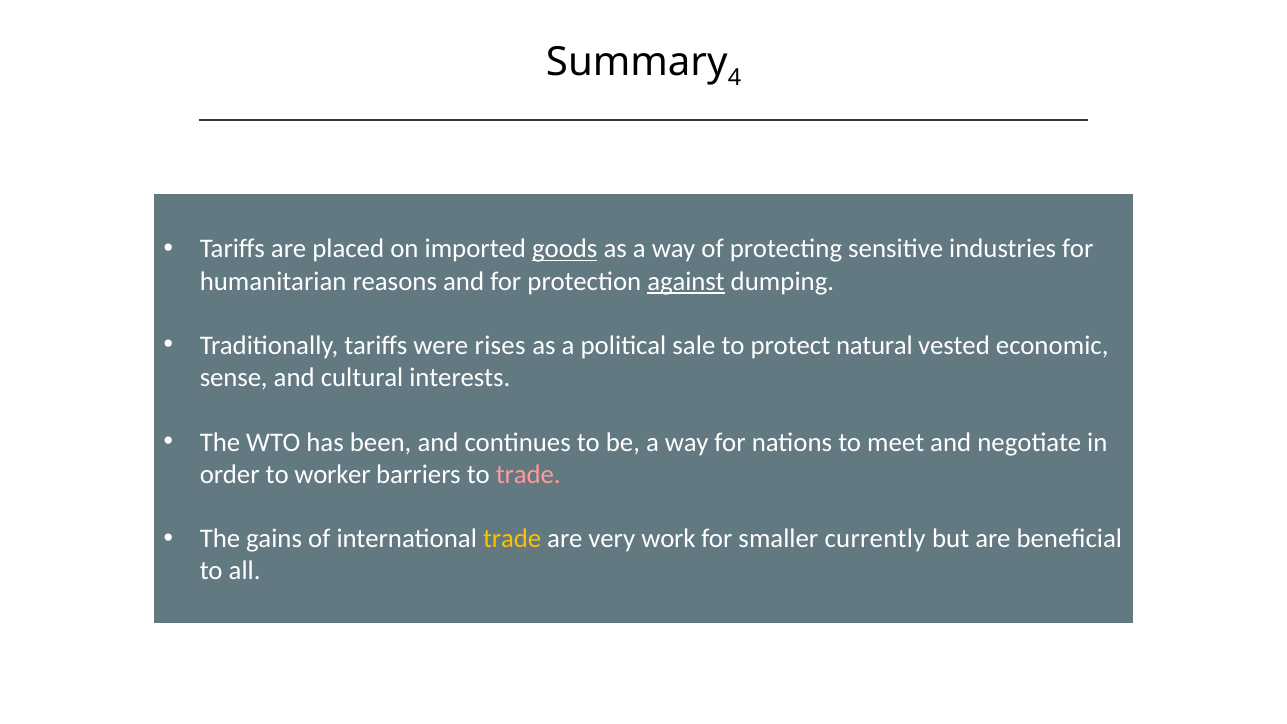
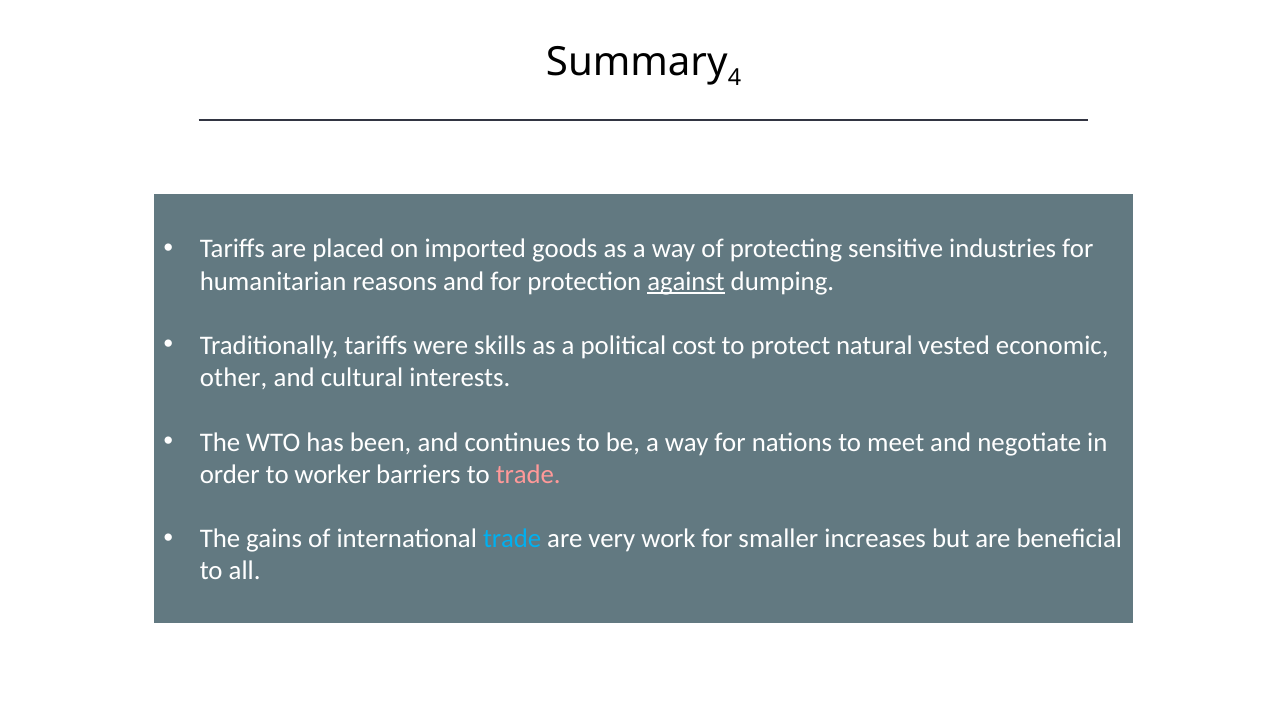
goods underline: present -> none
rises: rises -> skills
sale: sale -> cost
sense: sense -> other
trade at (512, 539) colour: yellow -> light blue
currently: currently -> increases
